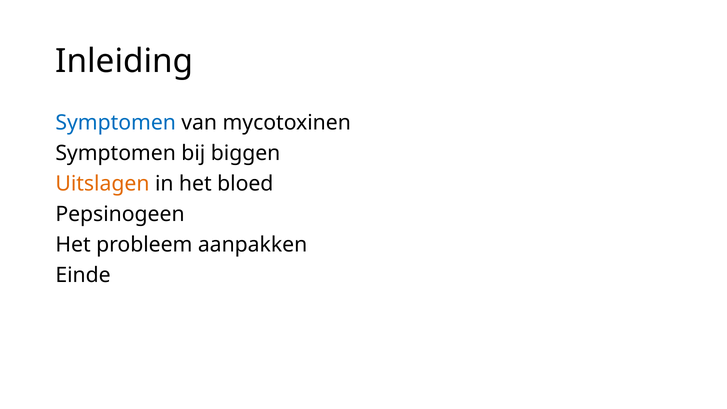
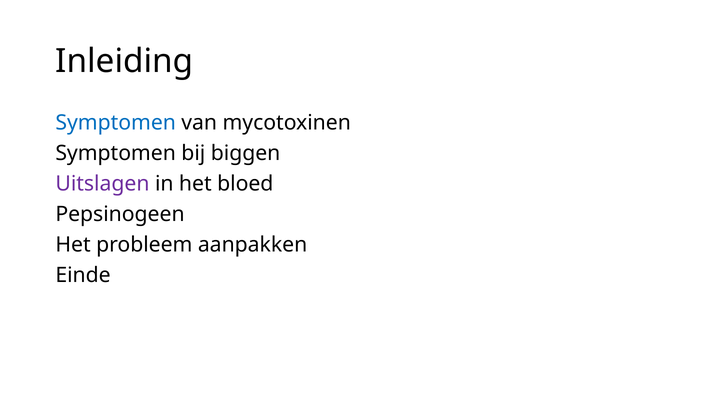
Uitslagen colour: orange -> purple
